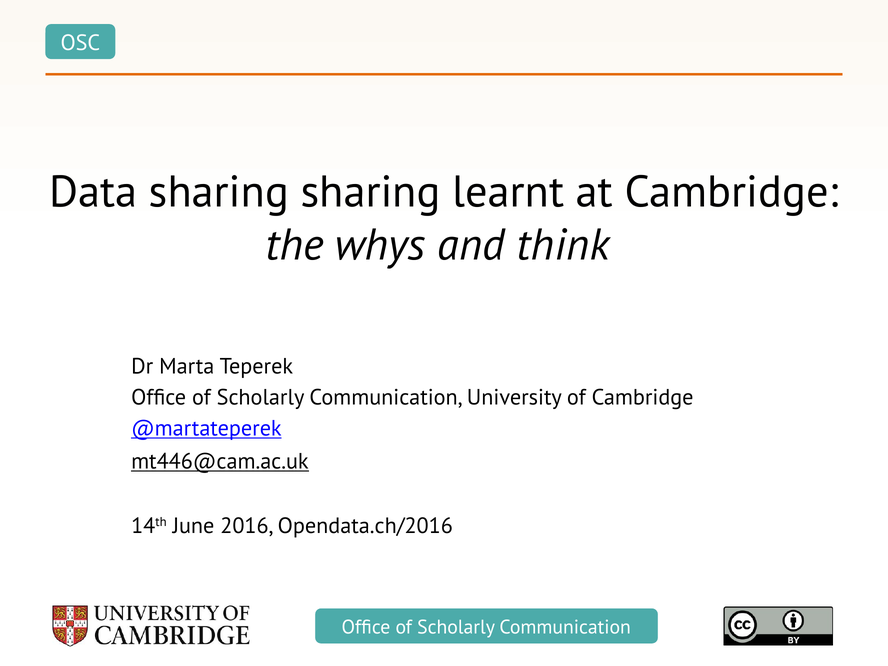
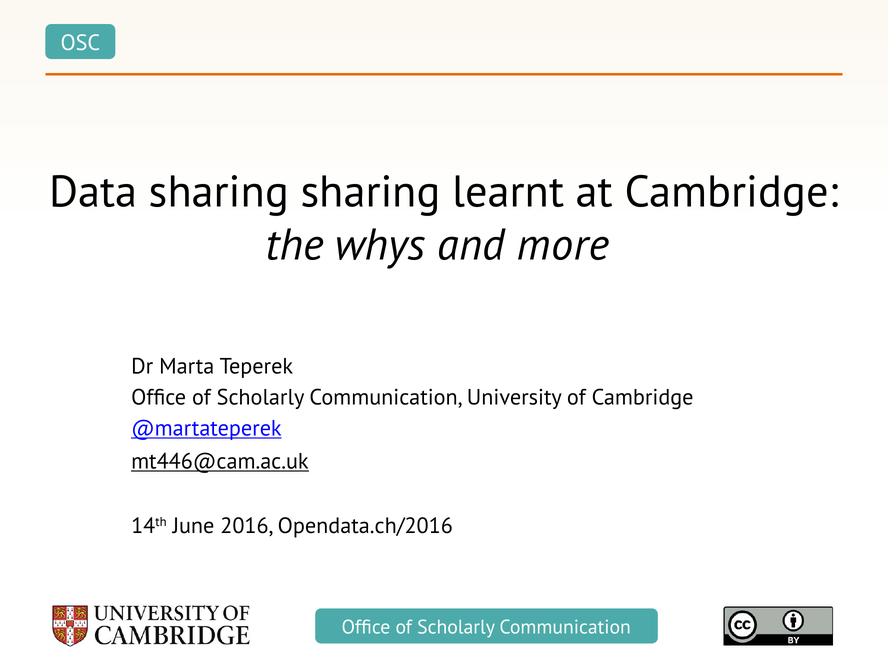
think: think -> more
